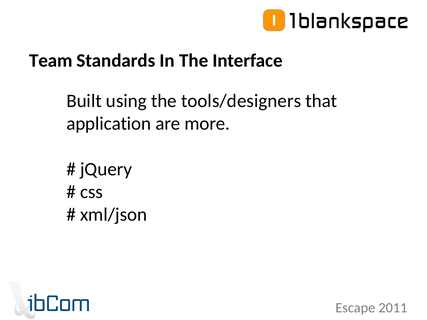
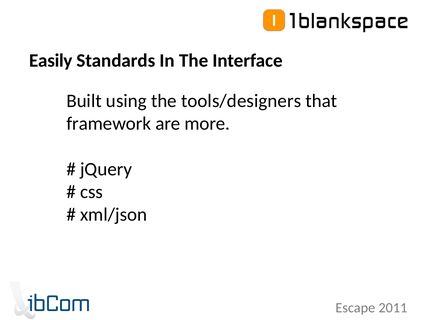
Team: Team -> Easily
application: application -> framework
